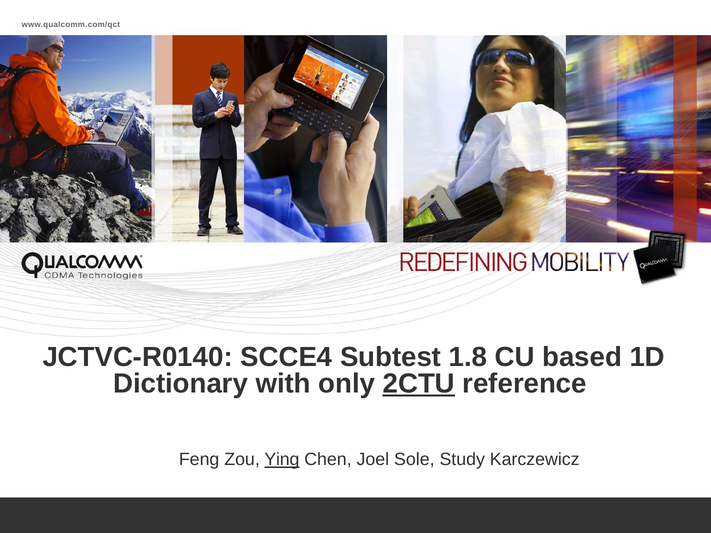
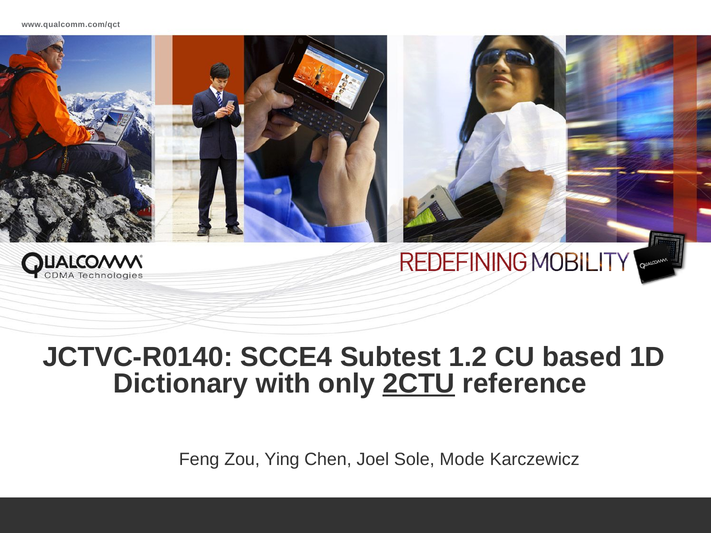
1.8: 1.8 -> 1.2
Ying underline: present -> none
Study: Study -> Mode
